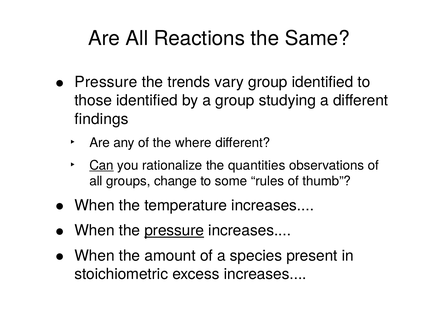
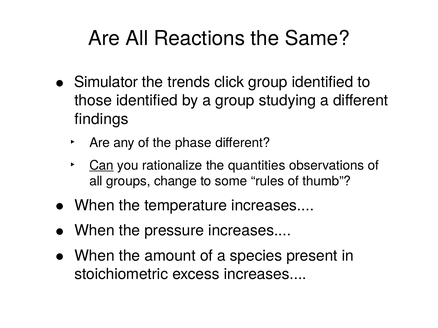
Pressure at (106, 82): Pressure -> Simulator
vary: vary -> click
where: where -> phase
pressure at (174, 231) underline: present -> none
